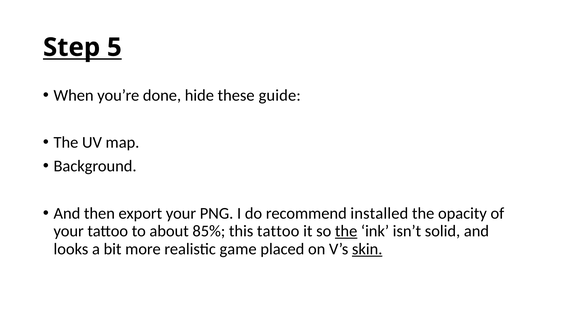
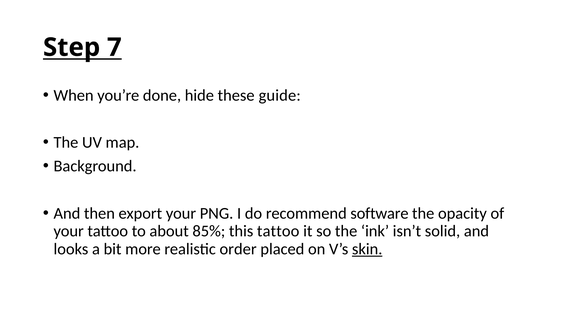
5: 5 -> 7
installed: installed -> software
the at (346, 231) underline: present -> none
game: game -> order
